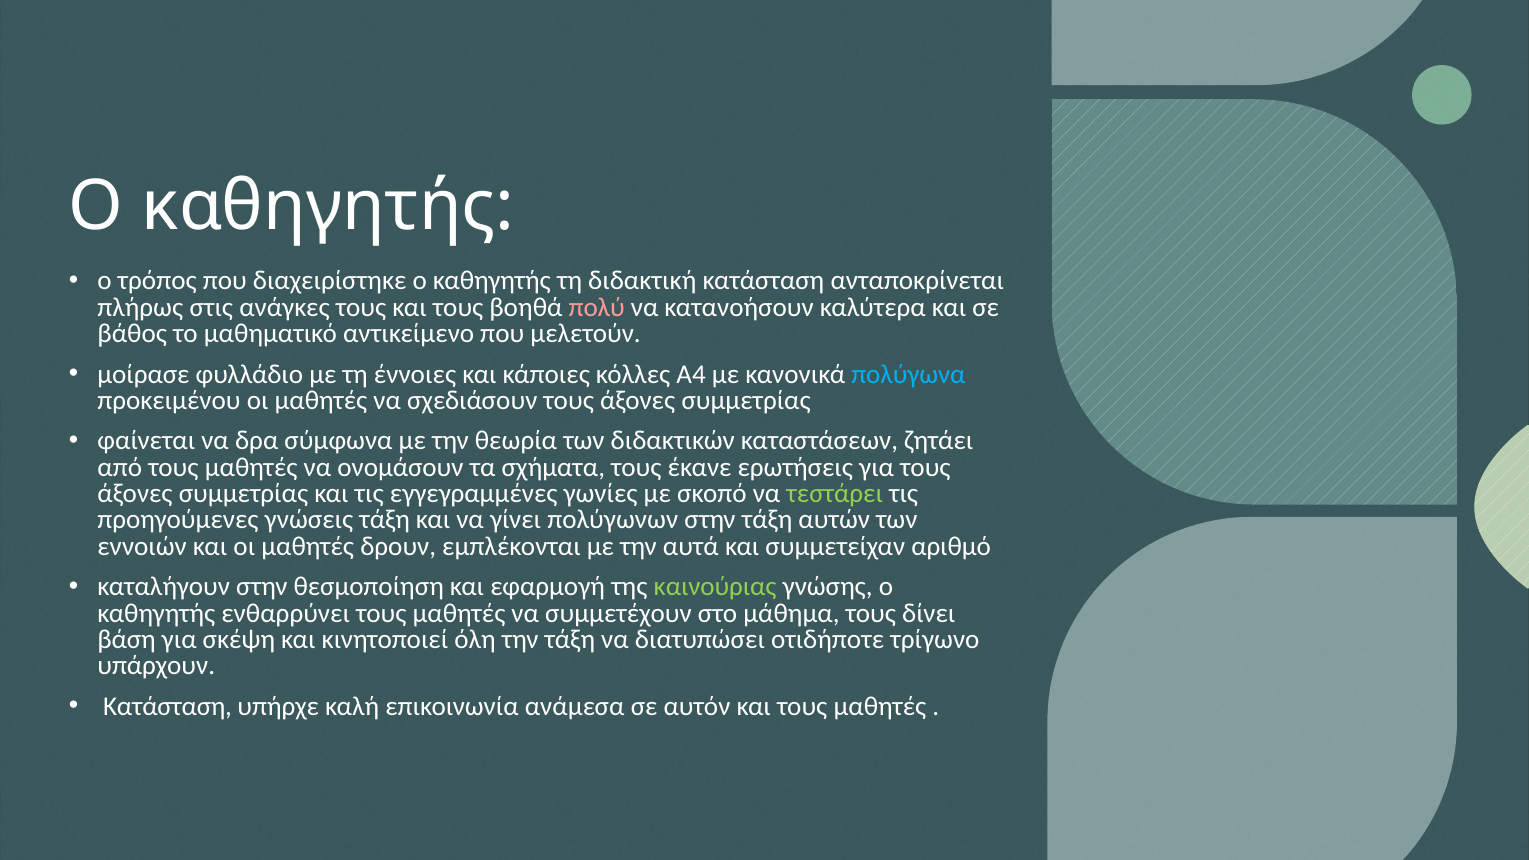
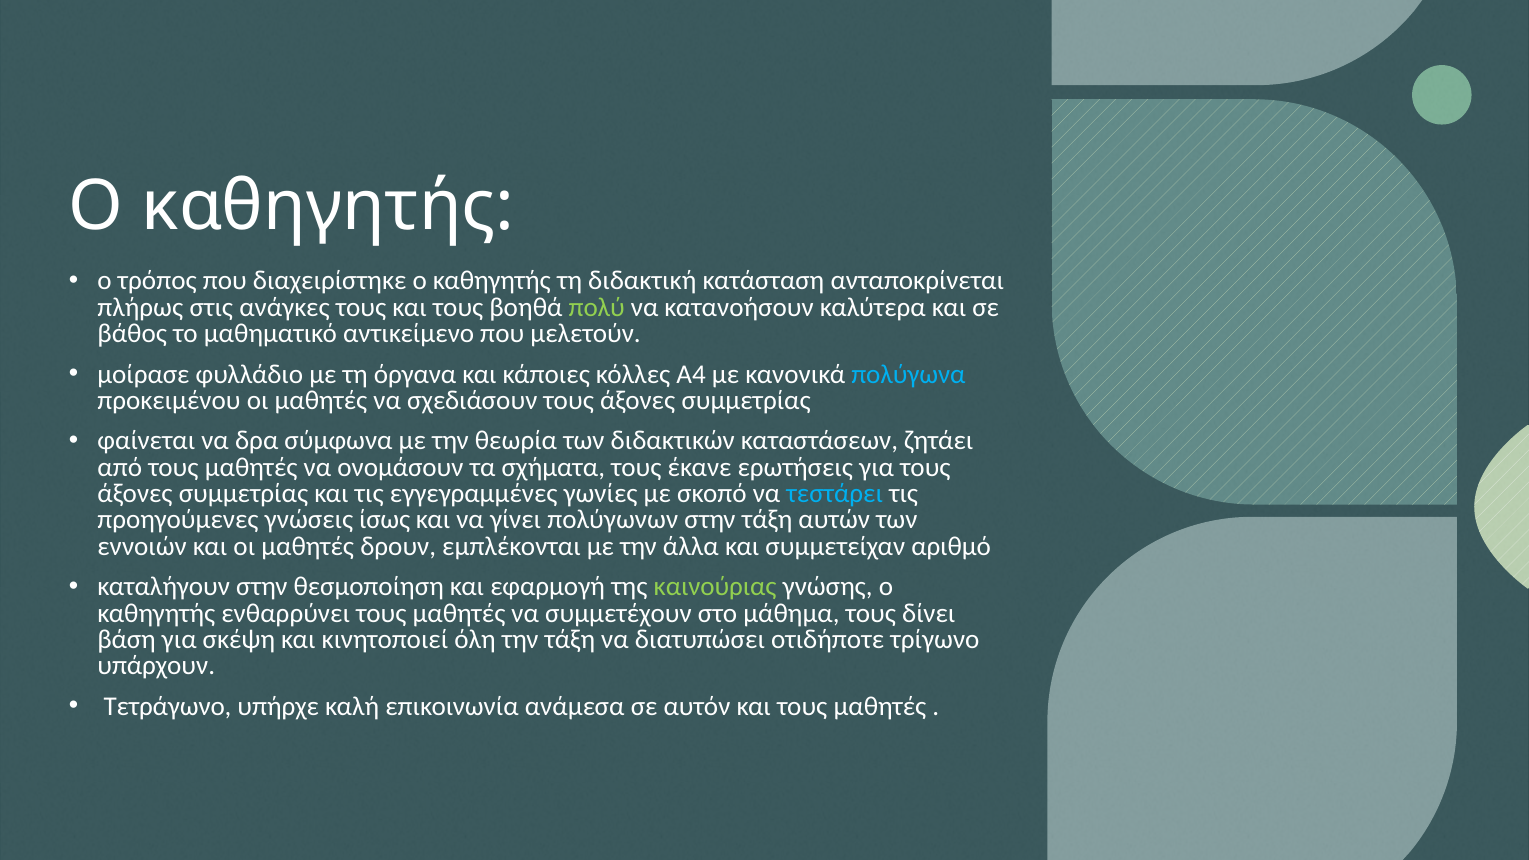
πολύ colour: pink -> light green
έννοιες: έννοιες -> όργανα
τεστάρει colour: light green -> light blue
γνώσεις τάξη: τάξη -> ίσως
αυτά: αυτά -> άλλα
Κατάσταση at (168, 707): Κατάσταση -> Τετράγωνο
